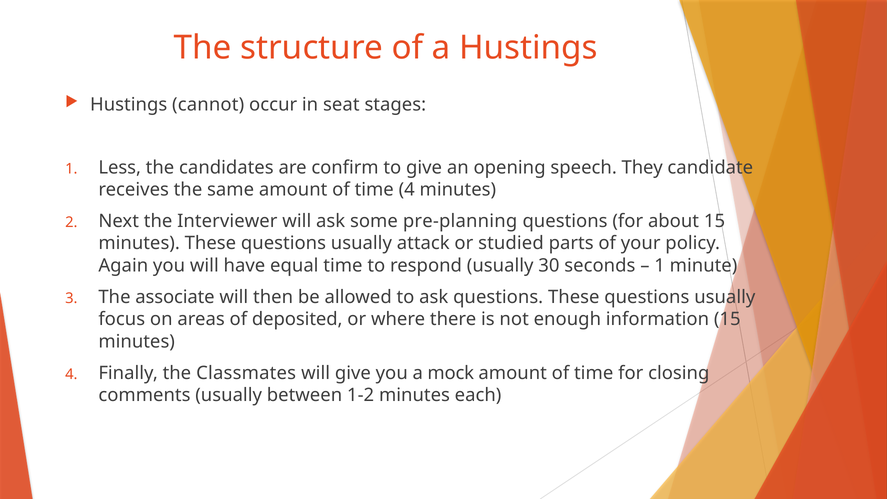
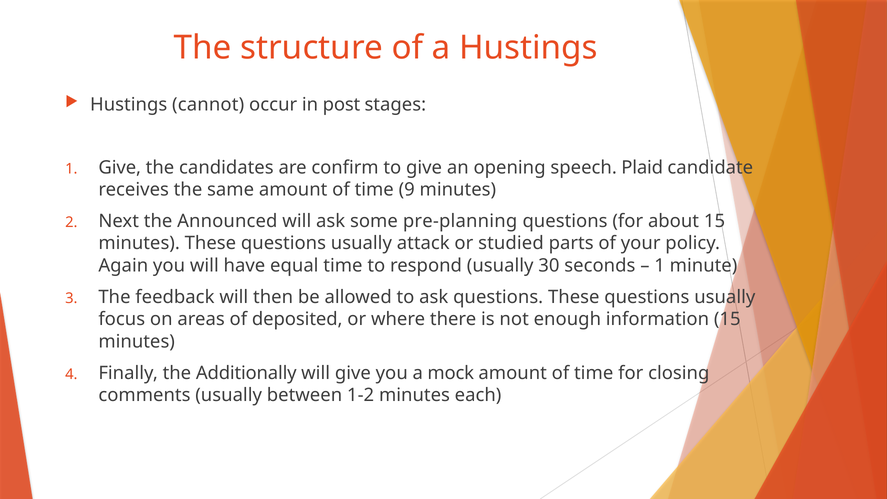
seat: seat -> post
1 Less: Less -> Give
They: They -> Plaid
time 4: 4 -> 9
Interviewer: Interviewer -> Announced
associate: associate -> feedback
Classmates: Classmates -> Additionally
